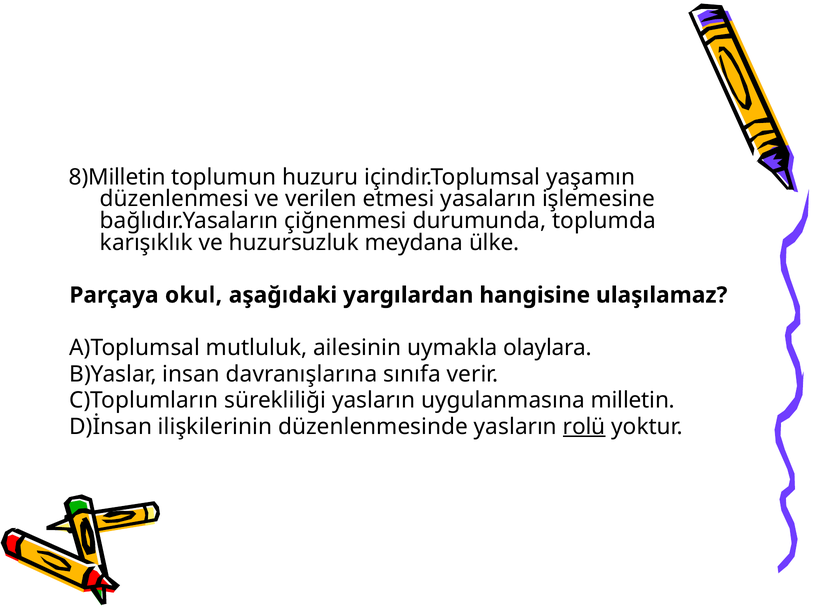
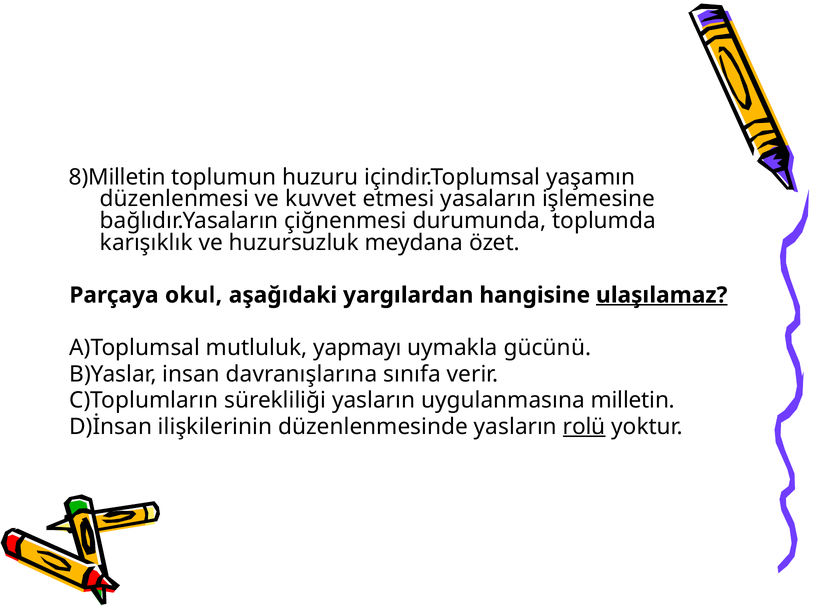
verilen: verilen -> kuvvet
ülke: ülke -> özet
ulaşılamaz underline: none -> present
ailesinin: ailesinin -> yapmayı
olaylara: olaylara -> gücünü
